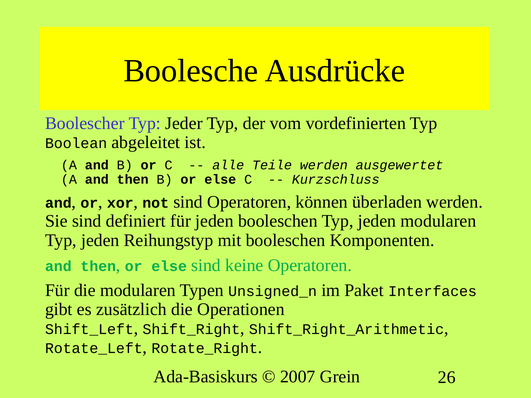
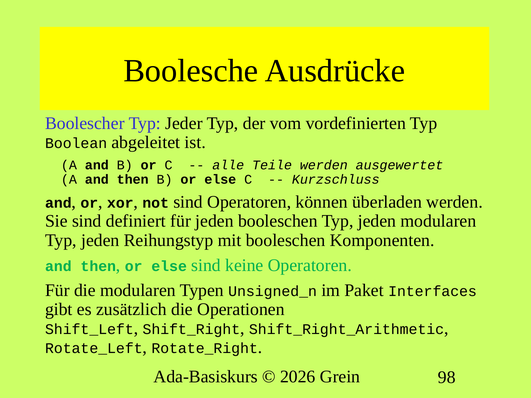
2007: 2007 -> 2026
26: 26 -> 98
